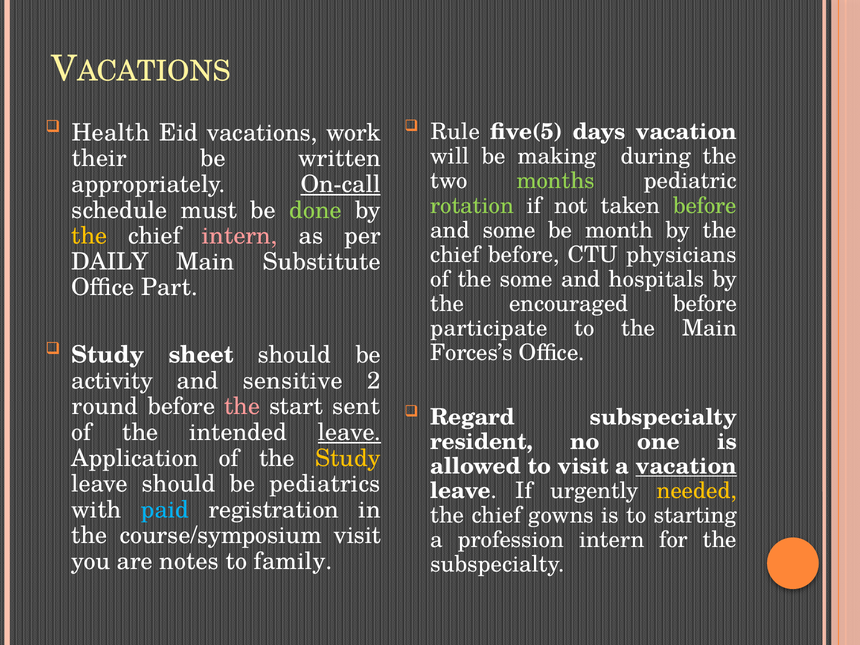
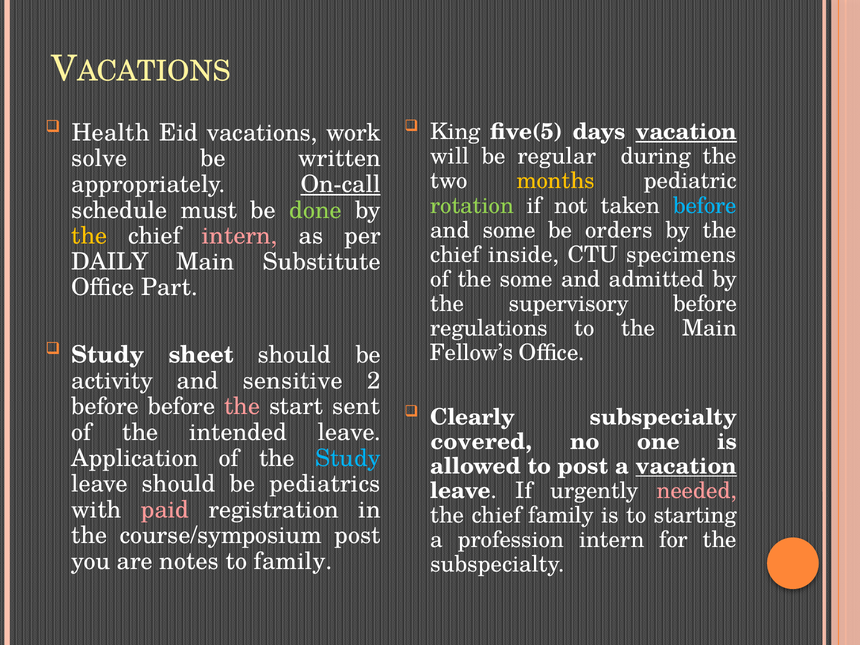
Rule: Rule -> King
vacation at (686, 132) underline: none -> present
making: making -> regular
their: their -> solve
months colour: light green -> yellow
before at (705, 206) colour: light green -> light blue
month: month -> orders
chief before: before -> inside
physicians: physicians -> specimens
hospitals: hospitals -> admitted
encouraged: encouraged -> supervisory
participate: participate -> regulations
Forces’s: Forces’s -> Fellow’s
round at (105, 407): round -> before
Regard: Regard -> Clearly
leave at (350, 432) underline: present -> none
resident: resident -> covered
Study at (348, 458) colour: yellow -> light blue
to visit: visit -> post
needed colour: yellow -> pink
paid colour: light blue -> pink
chief gowns: gowns -> family
course/symposium visit: visit -> post
